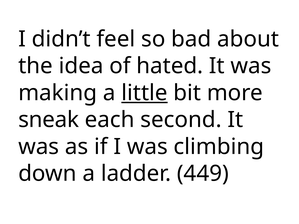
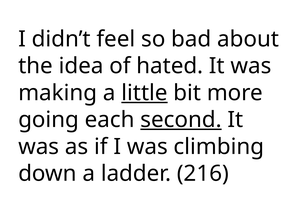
sneak: sneak -> going
second underline: none -> present
449: 449 -> 216
